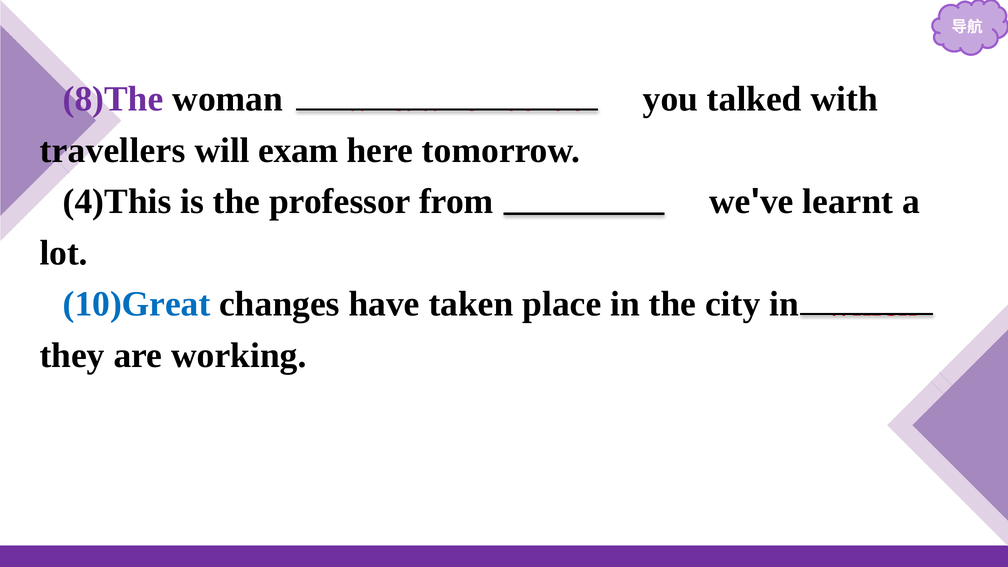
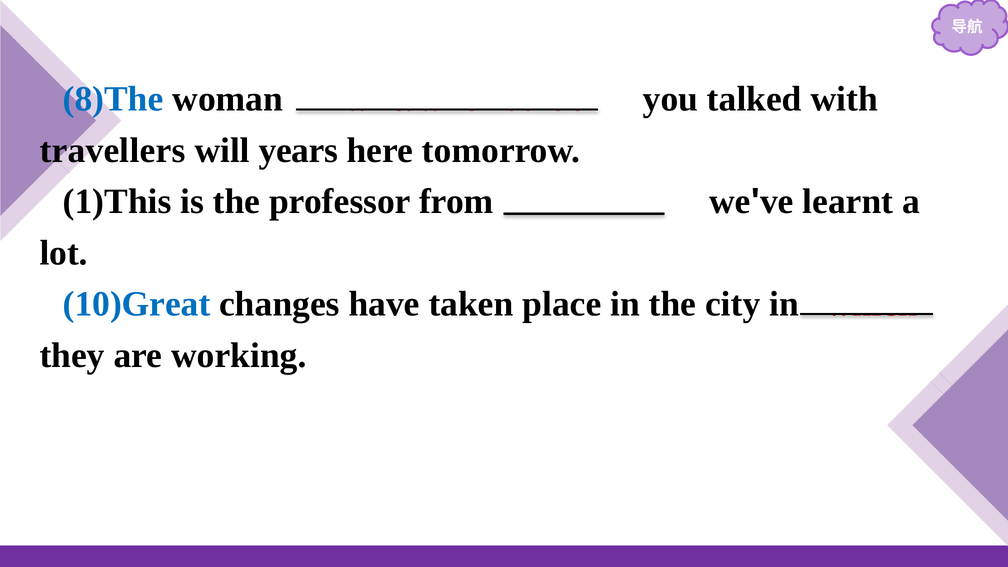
8)The colour: purple -> blue
exam: exam -> years
4)This: 4)This -> 1)This
